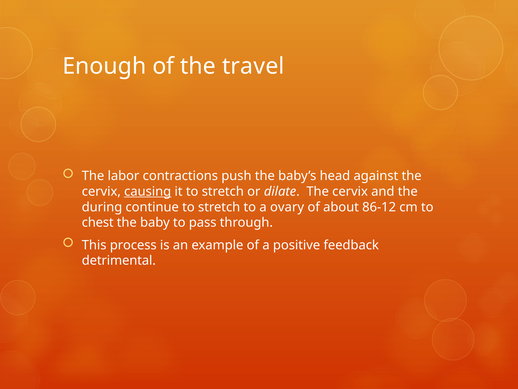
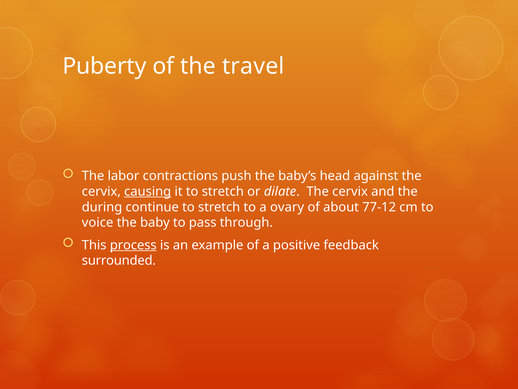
Enough: Enough -> Puberty
86-12: 86-12 -> 77-12
chest: chest -> voice
process underline: none -> present
detrimental: detrimental -> surrounded
